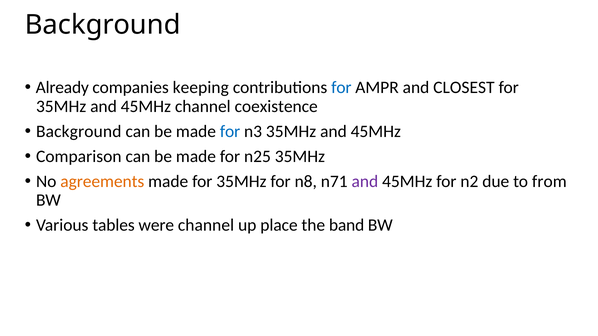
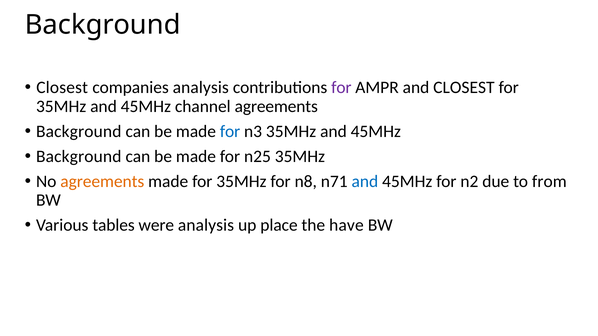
Already at (62, 88): Already -> Closest
companies keeping: keeping -> analysis
for at (341, 88) colour: blue -> purple
channel coexistence: coexistence -> agreements
Comparison at (79, 157): Comparison -> Background
and at (365, 182) colour: purple -> blue
were channel: channel -> analysis
band: band -> have
